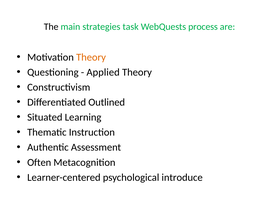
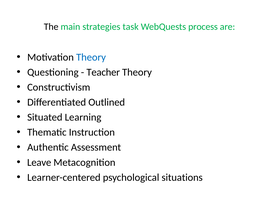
Theory at (91, 57) colour: orange -> blue
Applied: Applied -> Teacher
Often: Often -> Leave
introduce: introduce -> situations
